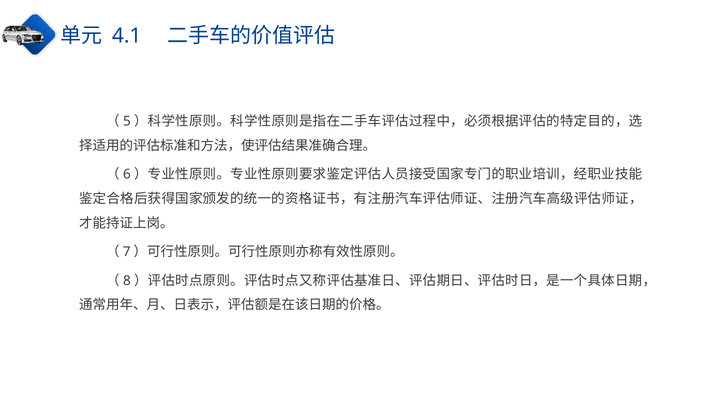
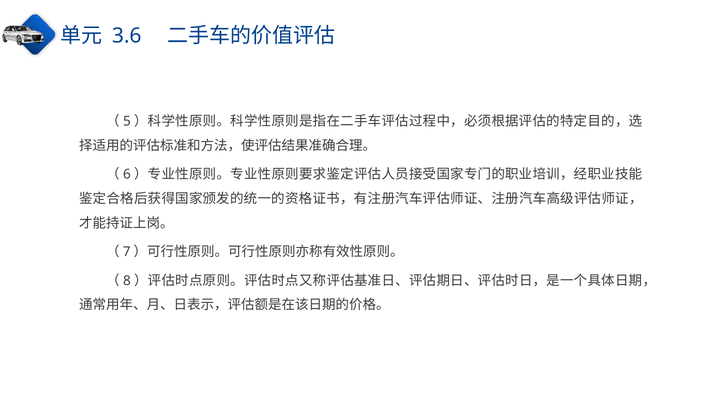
4.1: 4.1 -> 3.6
